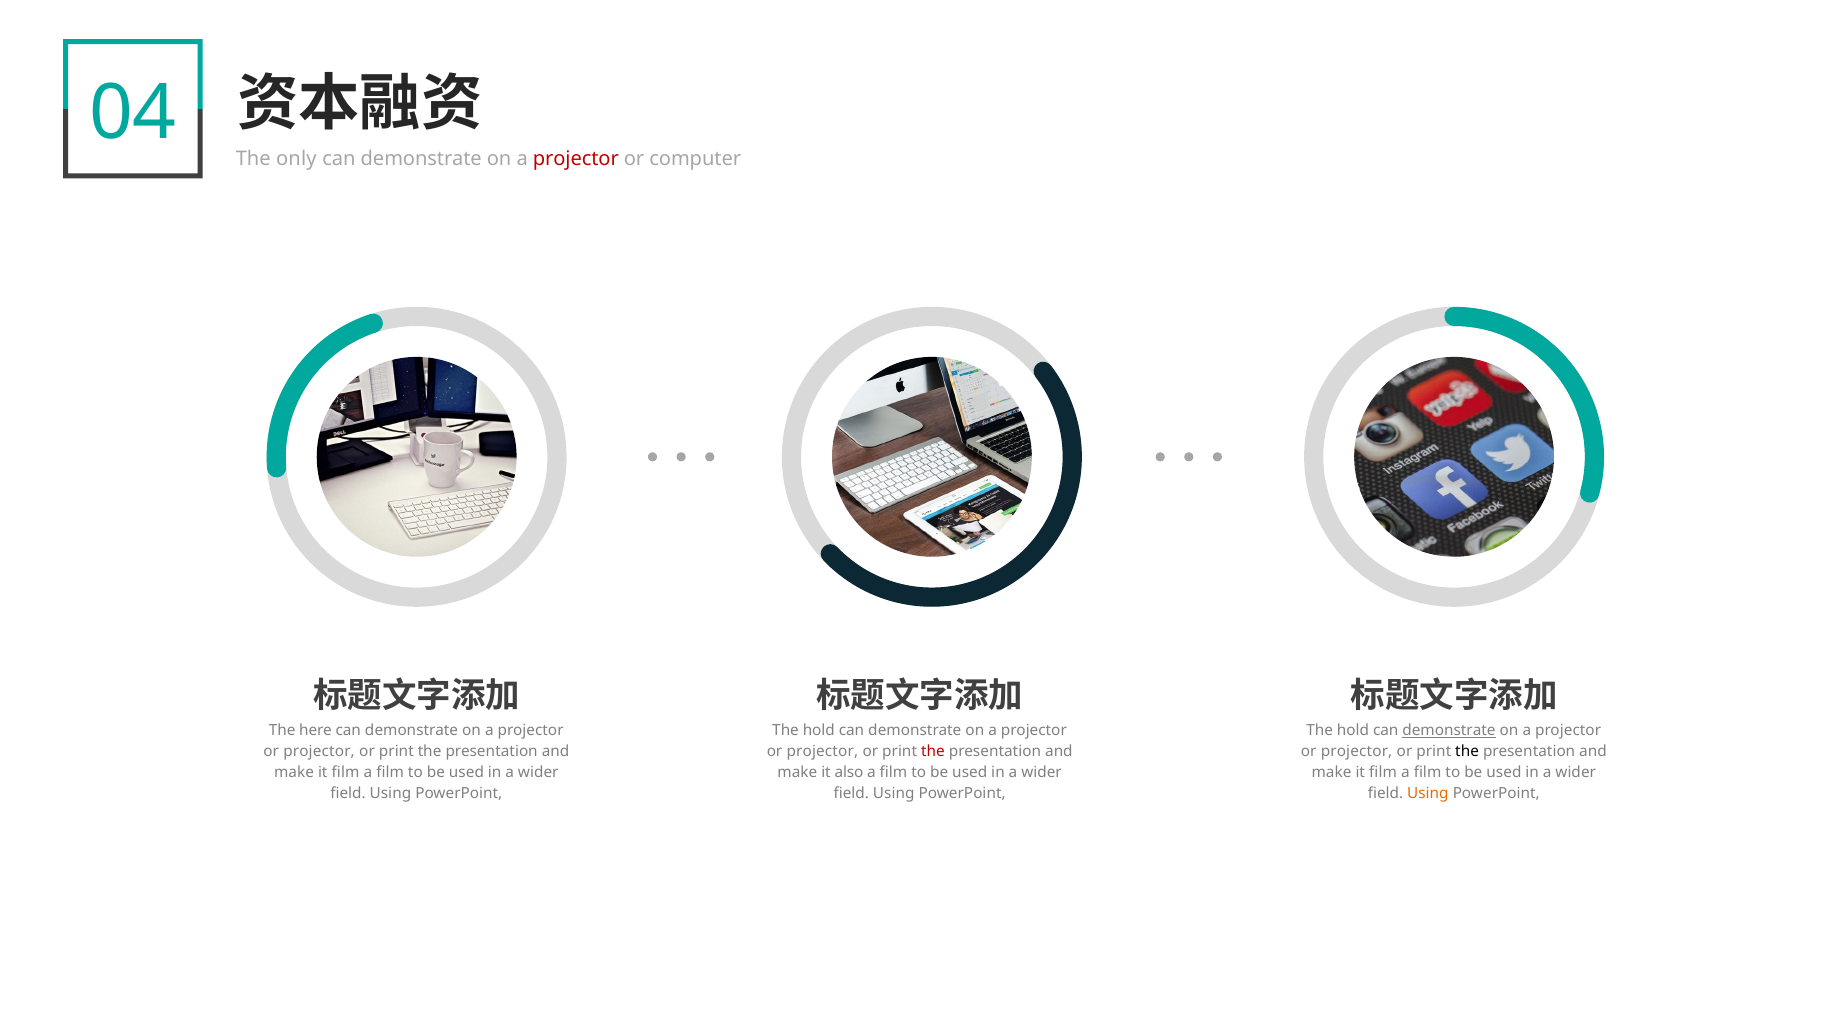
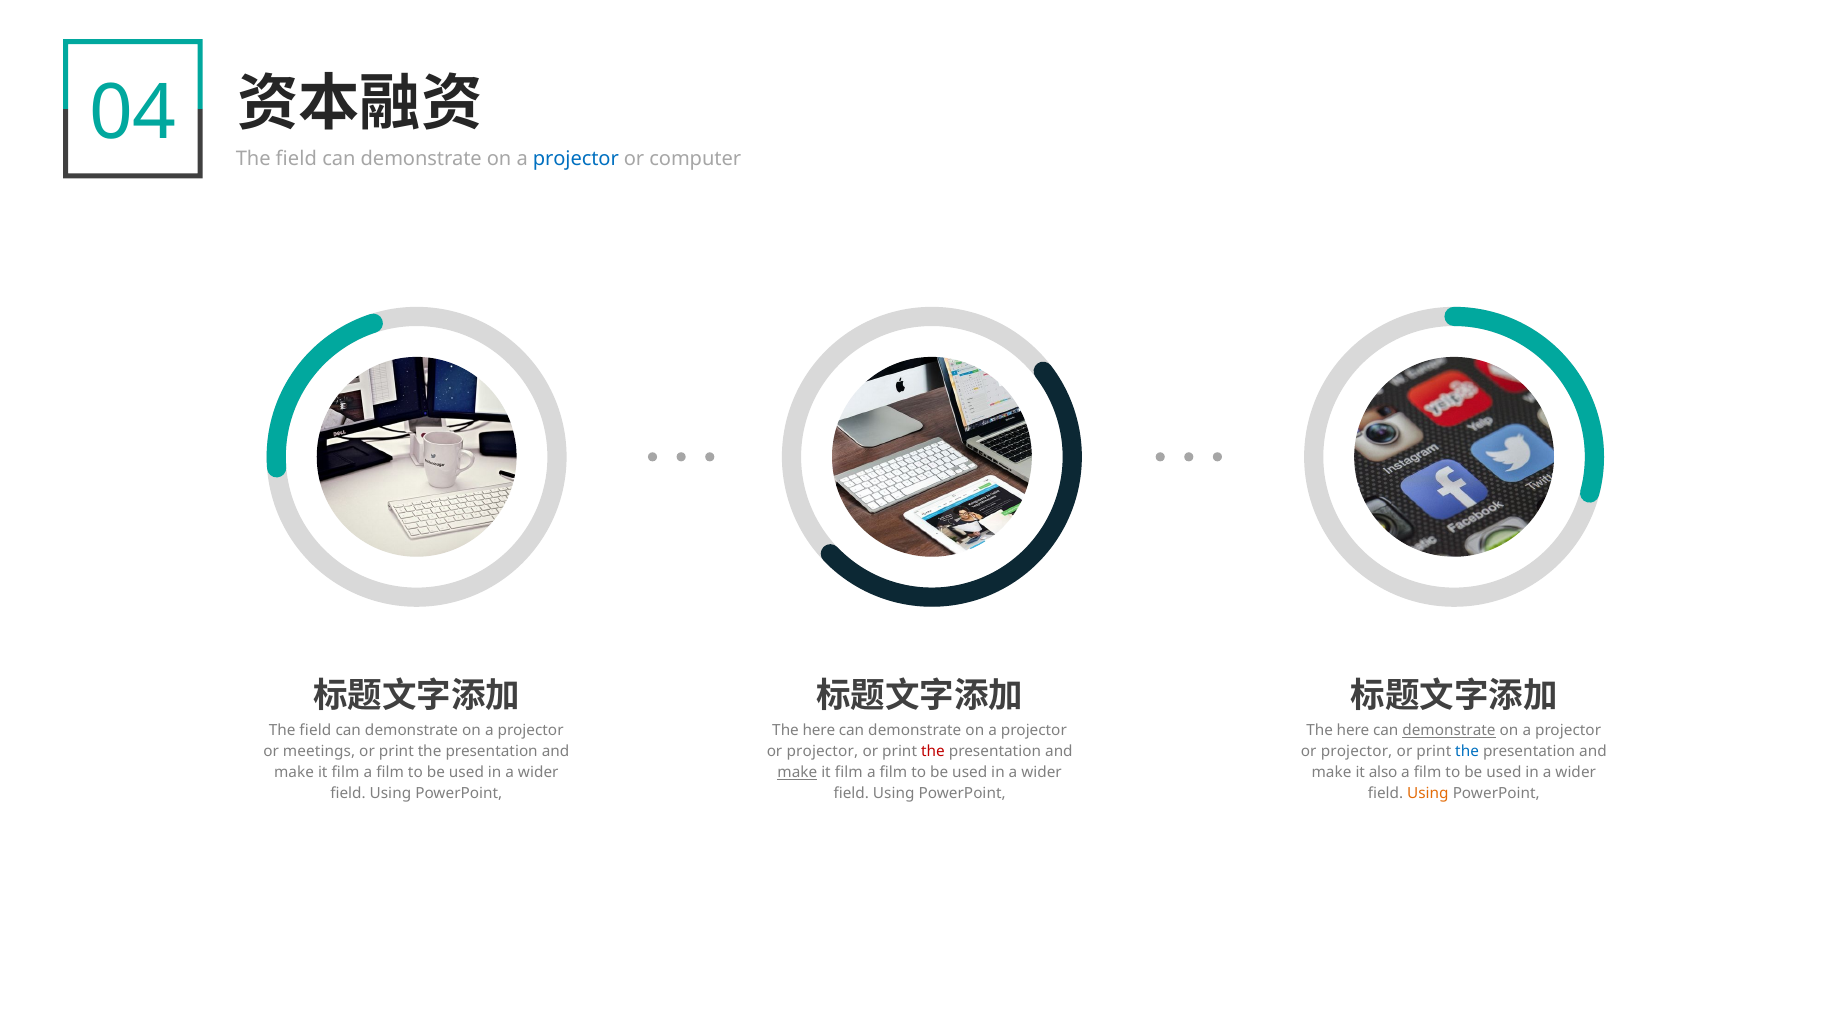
only at (296, 159): only -> field
projector at (576, 159) colour: red -> blue
here at (316, 731): here -> field
hold at (819, 731): hold -> here
hold at (1353, 731): hold -> here
projector at (319, 752): projector -> meetings
the at (1467, 752) colour: black -> blue
make at (797, 773) underline: none -> present
also at (849, 773): also -> film
film at (1383, 773): film -> also
